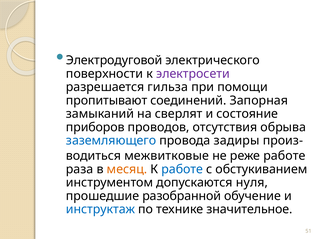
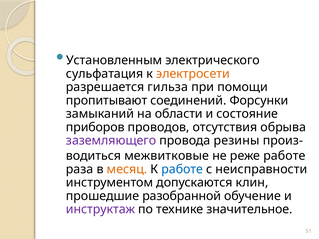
Электродуговой: Электродуговой -> Установленным
поверхности: поверхности -> сульфатация
электросети colour: purple -> orange
Запорная: Запорная -> Форсунки
сверлят: сверлят -> области
заземляющего colour: blue -> purple
задиры: задиры -> резины
обстукиванием: обстукиванием -> неисправности
нуля: нуля -> клин
инструктаж colour: blue -> purple
